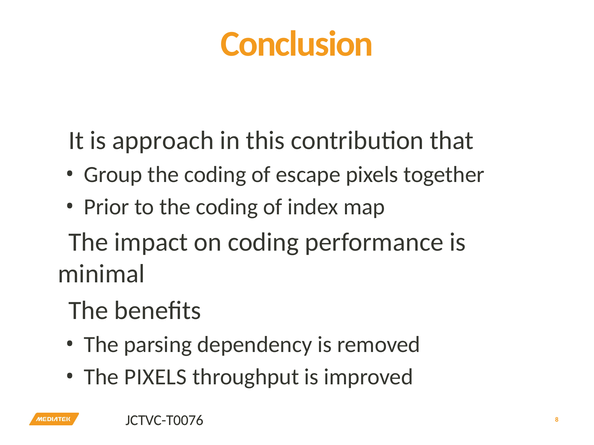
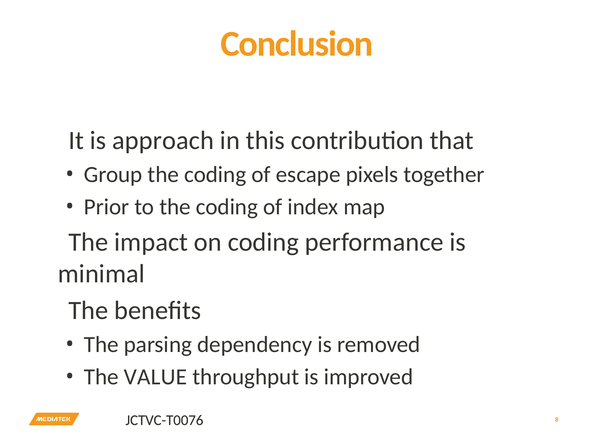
The PIXELS: PIXELS -> VALUE
